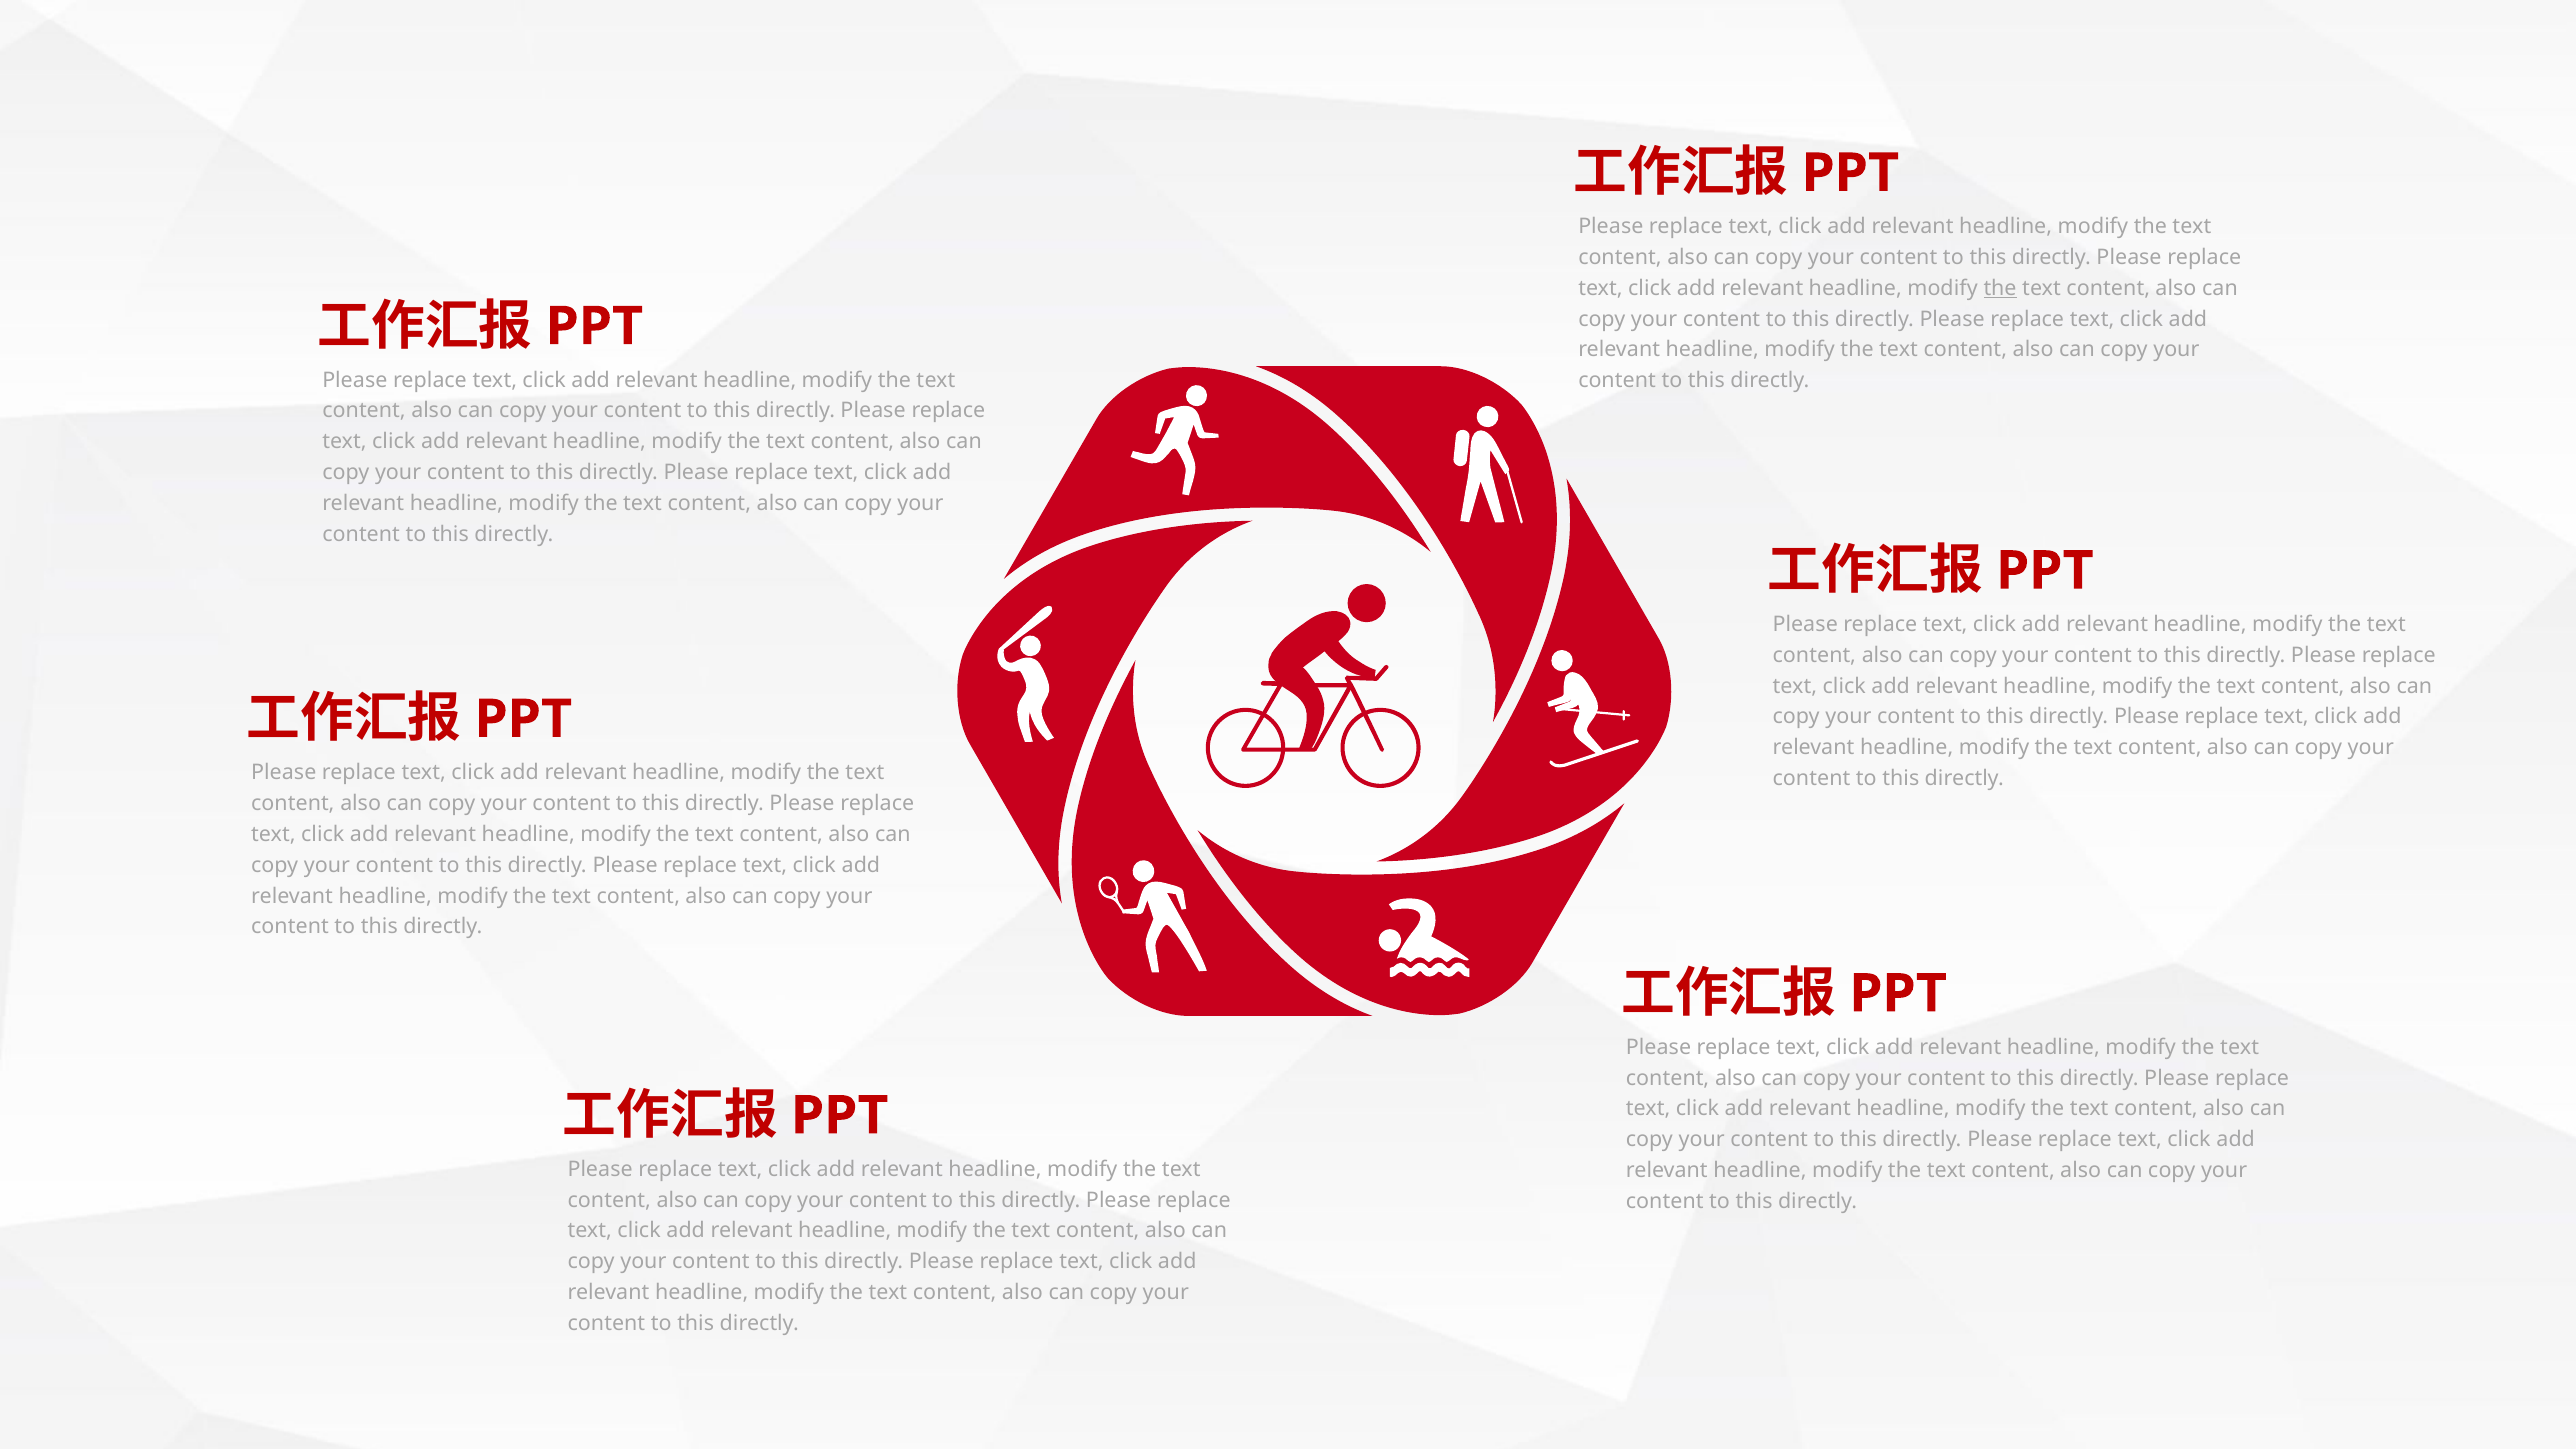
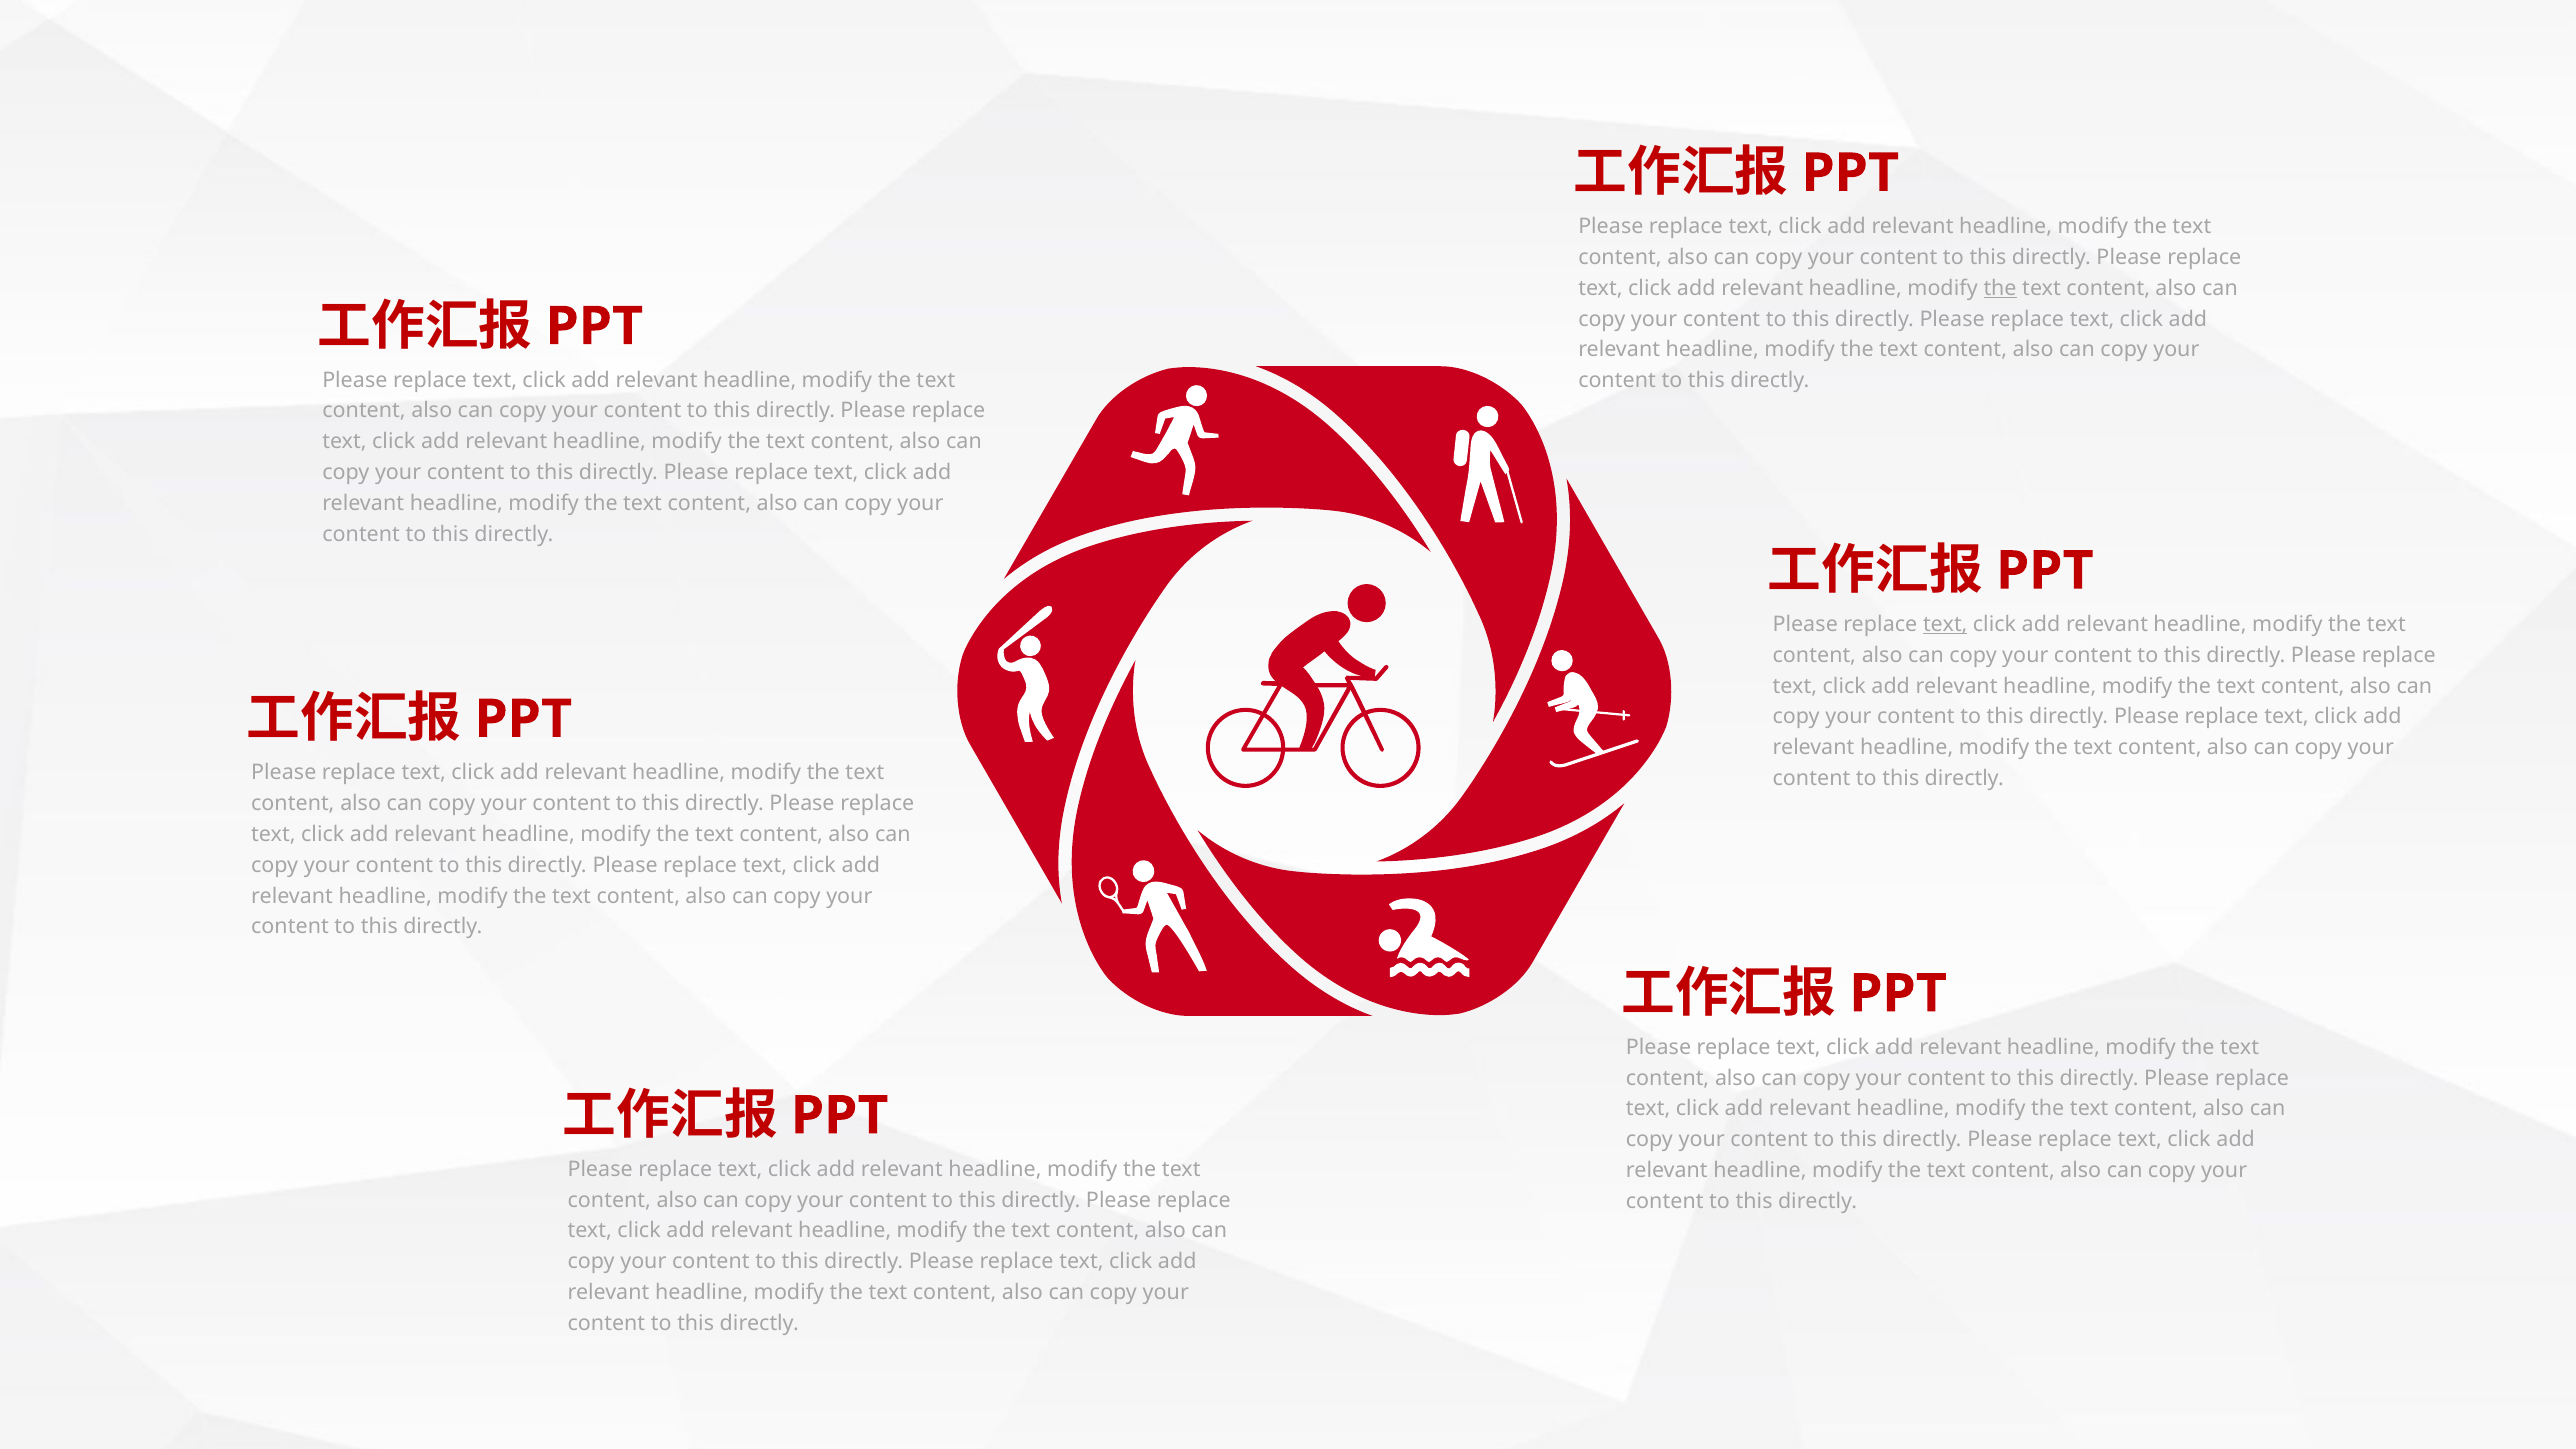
text at (1945, 624) underline: none -> present
